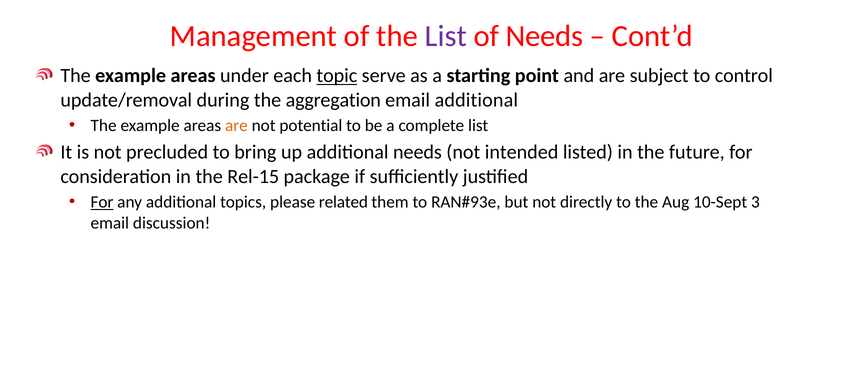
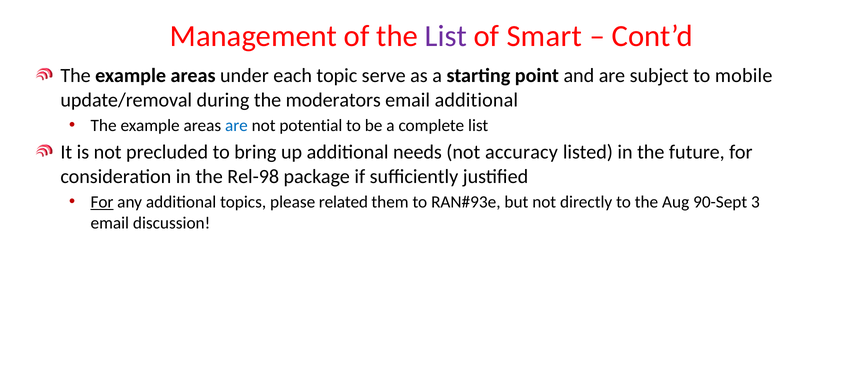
of Needs: Needs -> Smart
topic underline: present -> none
control: control -> mobile
aggregation: aggregation -> moderators
are at (236, 126) colour: orange -> blue
intended: intended -> accuracy
Rel-15: Rel-15 -> Rel-98
10-Sept: 10-Sept -> 90-Sept
